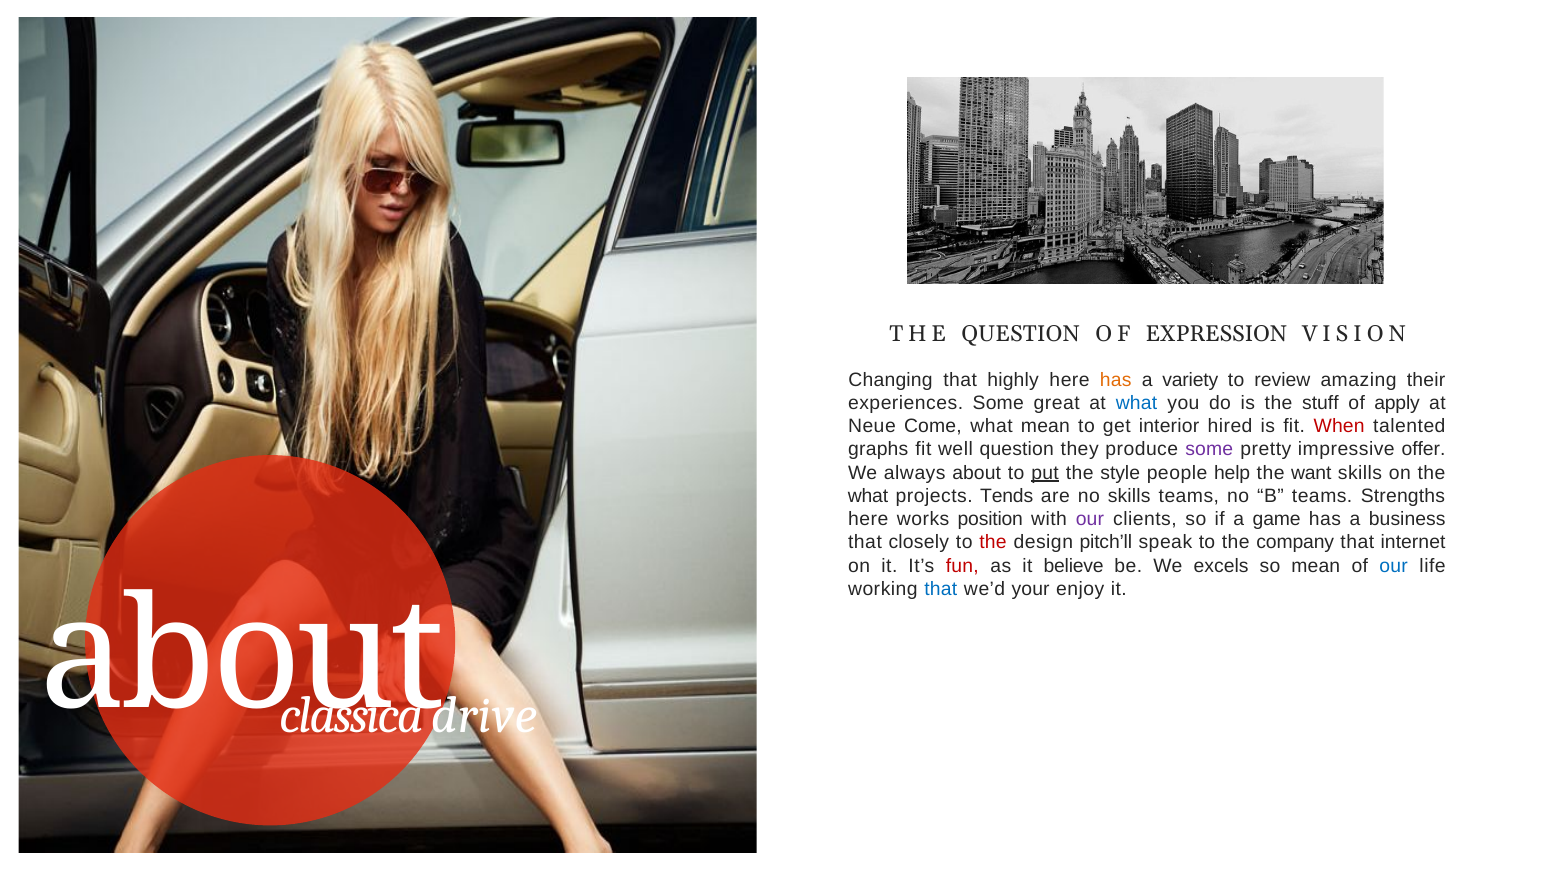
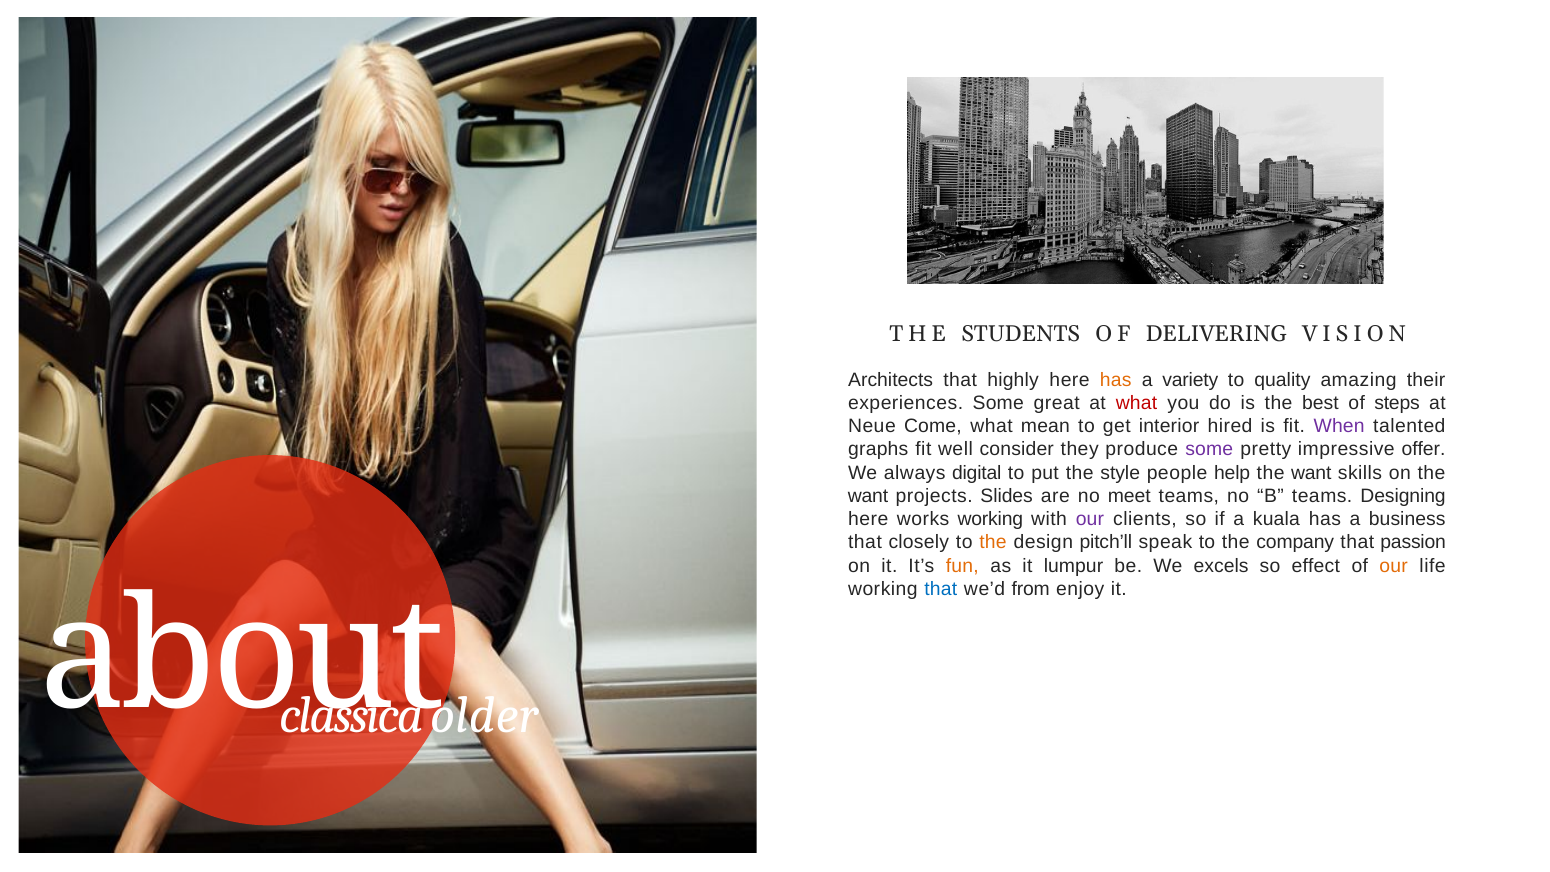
THE QUESTION: QUESTION -> STUDENTS
EXPRESSION: EXPRESSION -> DELIVERING
Changing: Changing -> Architects
review: review -> quality
what at (1137, 403) colour: blue -> red
stuff: stuff -> best
apply: apply -> steps
When colour: red -> purple
well question: question -> consider
always about: about -> digital
put underline: present -> none
what at (868, 496): what -> want
Tends: Tends -> Slides
no skills: skills -> meet
Strengths: Strengths -> Designing
works position: position -> working
game: game -> kuala
the at (993, 542) colour: red -> orange
internet: internet -> passion
fun colour: red -> orange
believe: believe -> lumpur
so mean: mean -> effect
our at (1394, 566) colour: blue -> orange
your: your -> from
drive: drive -> older
